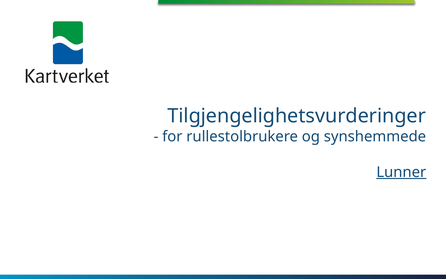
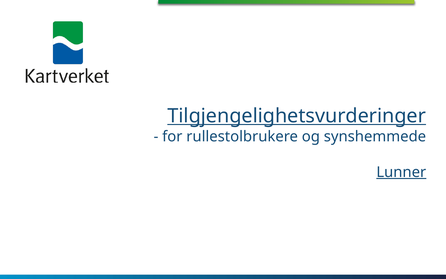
Tilgjengelighetsvurderinger underline: none -> present
